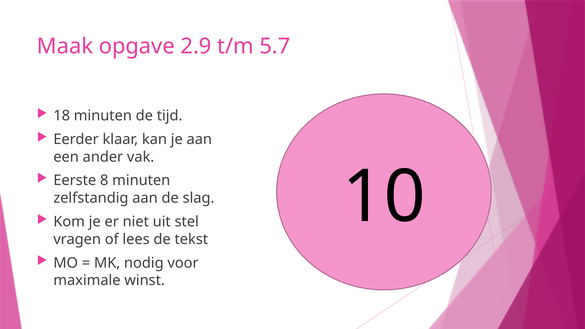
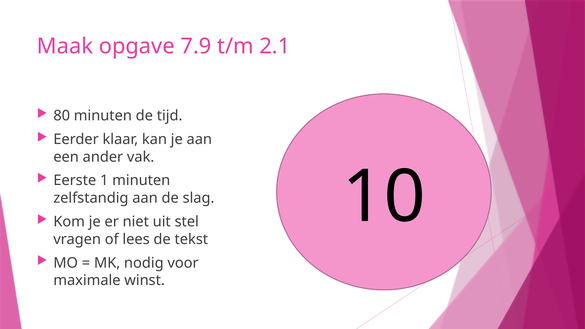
2.9: 2.9 -> 7.9
5.7: 5.7 -> 2.1
18: 18 -> 80
8: 8 -> 1
